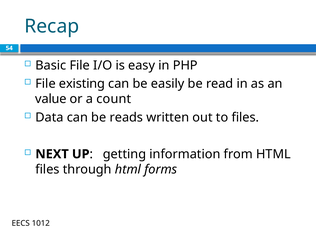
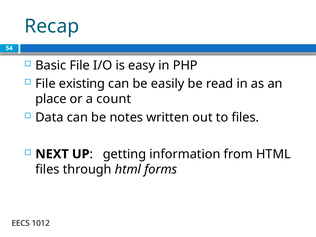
value: value -> place
reads: reads -> notes
